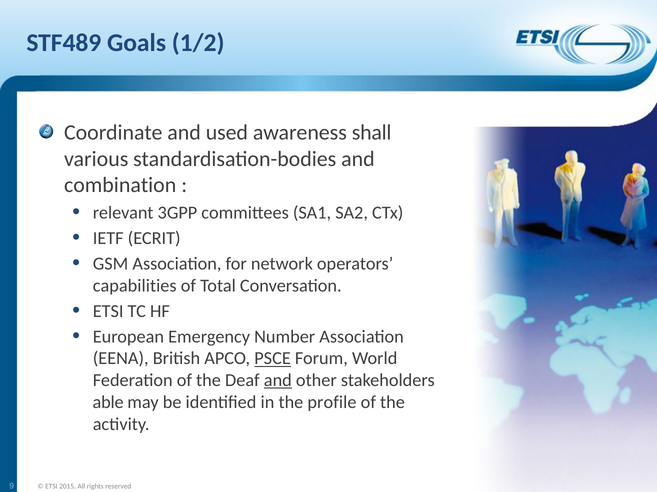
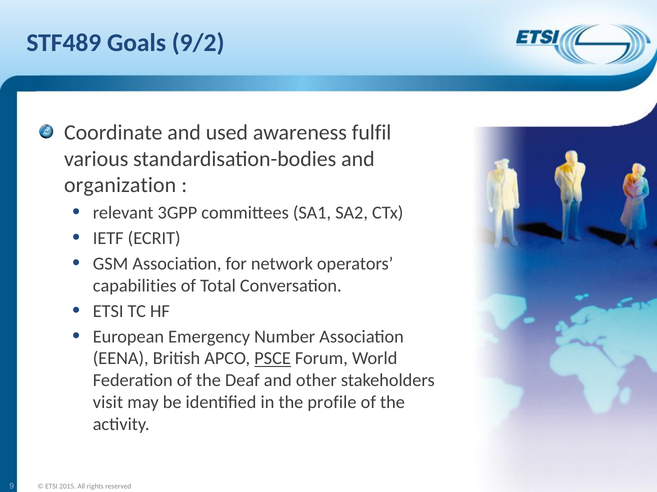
1/2: 1/2 -> 9/2
shall: shall -> fulfil
combination: combination -> organization
and at (278, 381) underline: present -> none
able: able -> visit
